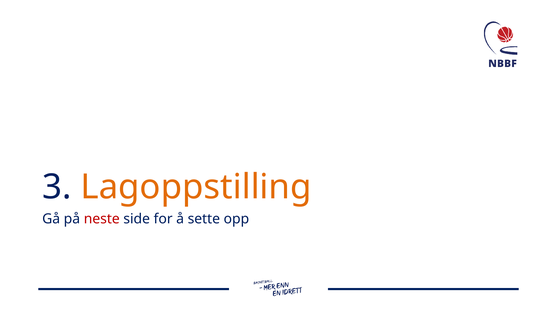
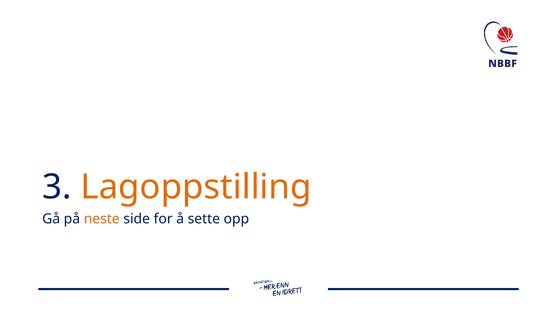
neste colour: red -> orange
